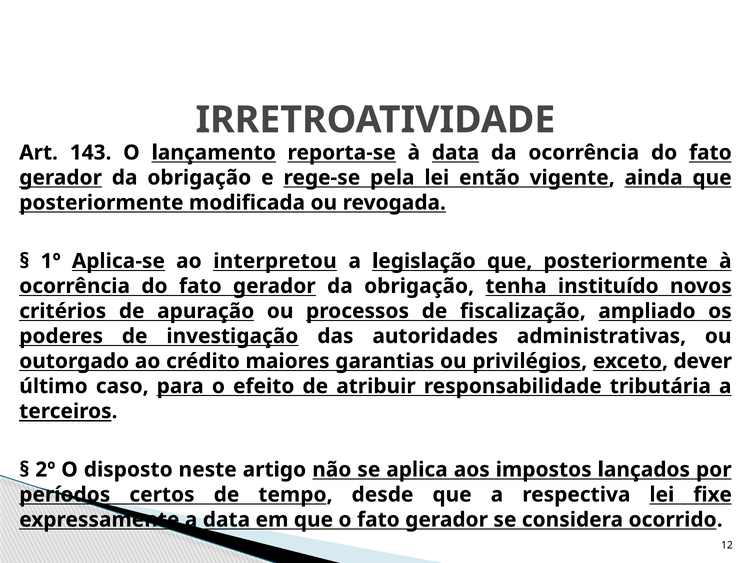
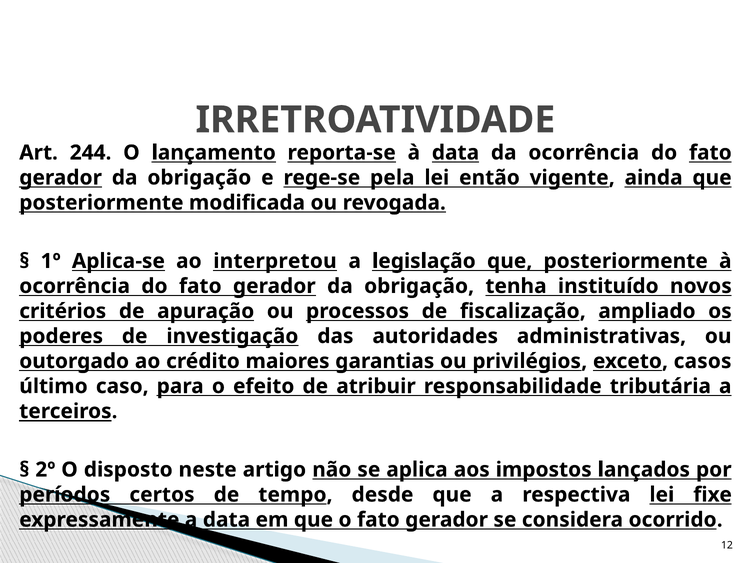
143: 143 -> 244
dever: dever -> casos
